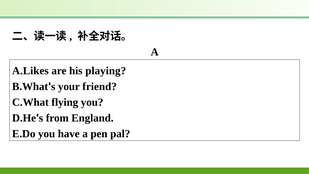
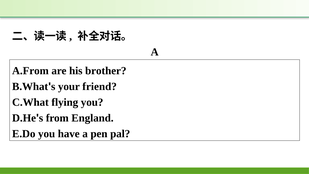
A.Likes: A.Likes -> A.From
playing: playing -> brother
